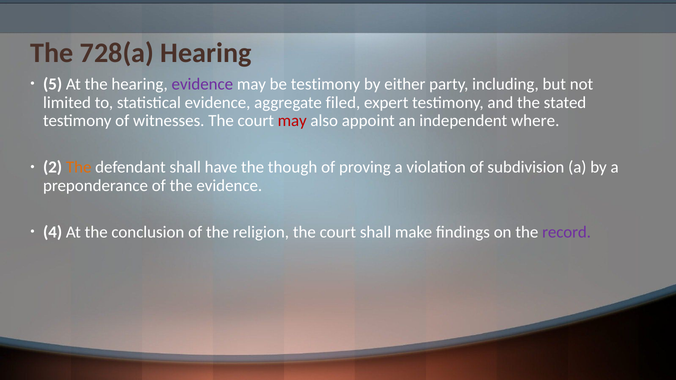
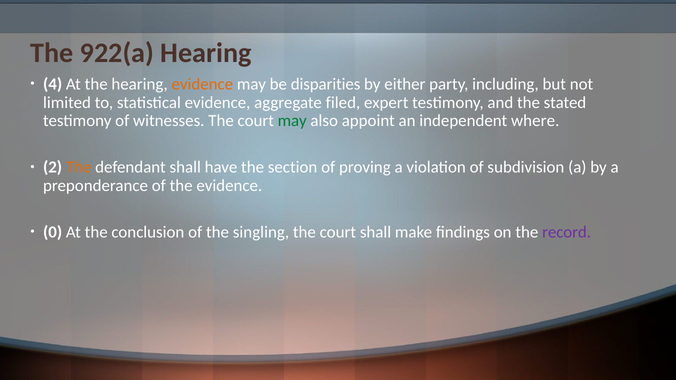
728(a: 728(a -> 922(a
5: 5 -> 4
evidence at (202, 84) colour: purple -> orange
be testimony: testimony -> disparities
may at (292, 121) colour: red -> green
though: though -> section
4: 4 -> 0
religion: religion -> singling
